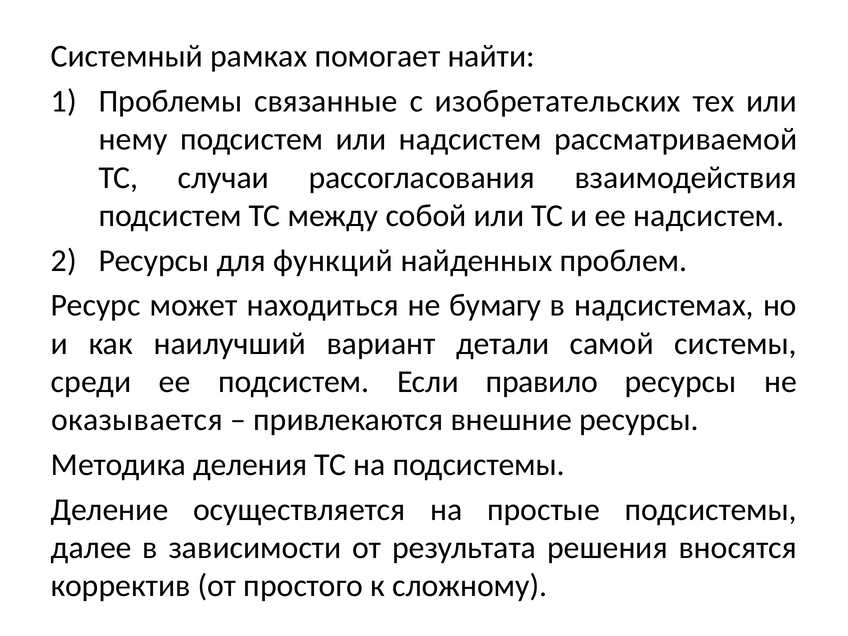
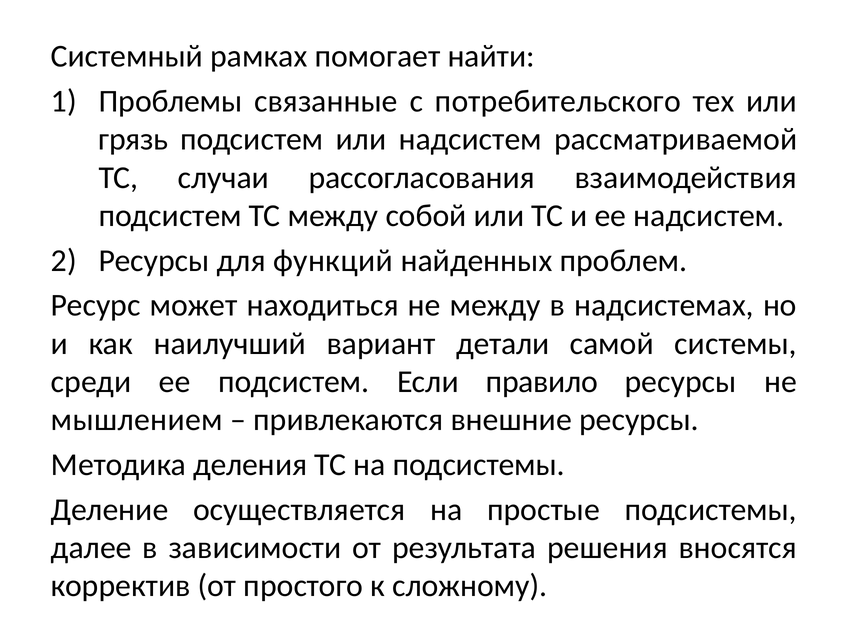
изобретательских: изобретательских -> потребительского
нему: нему -> грязь
не бумагу: бумагу -> между
оказывается: оказывается -> мышлением
